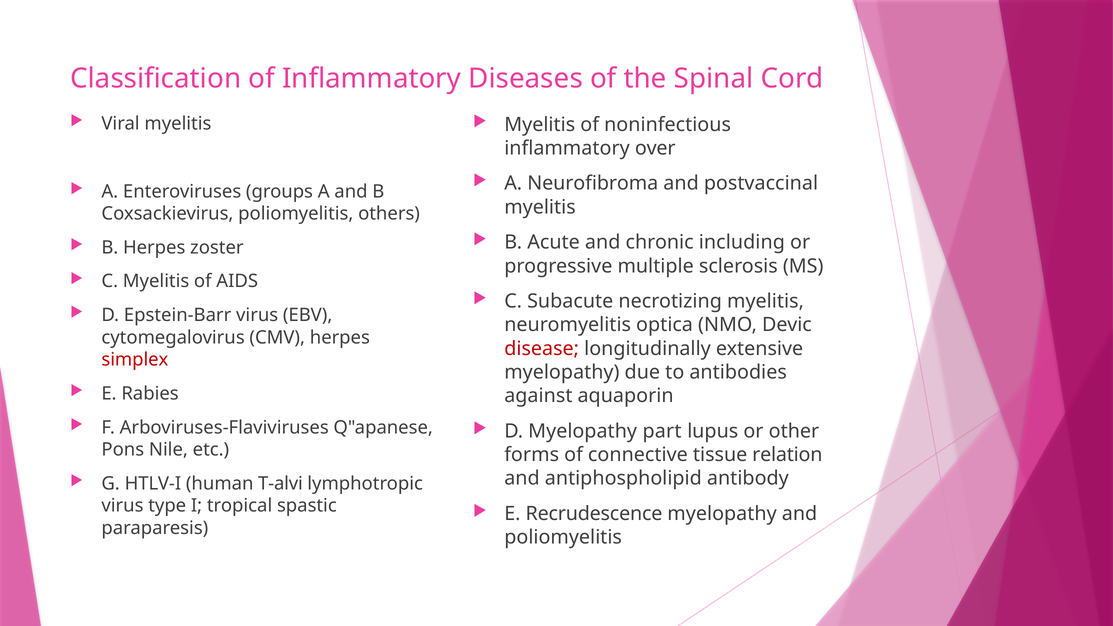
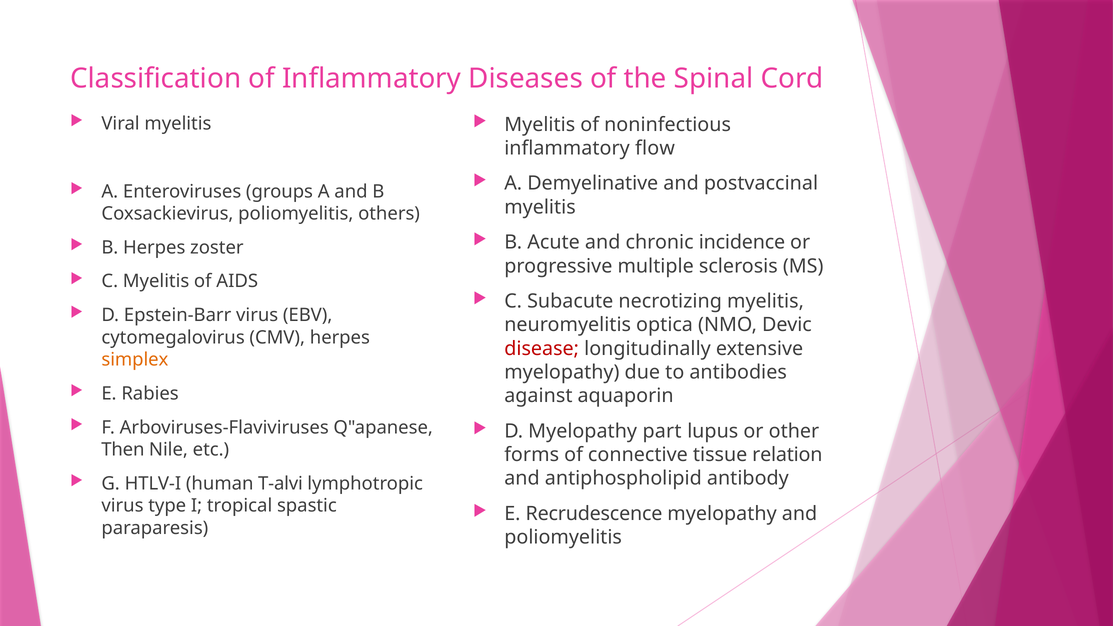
over: over -> flow
Neurofibroma: Neurofibroma -> Demyelinative
including: including -> incidence
simplex colour: red -> orange
Pons: Pons -> Then
